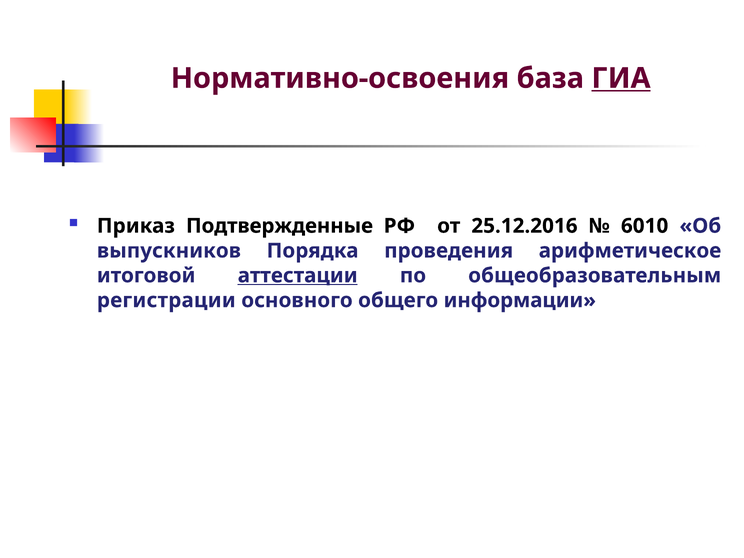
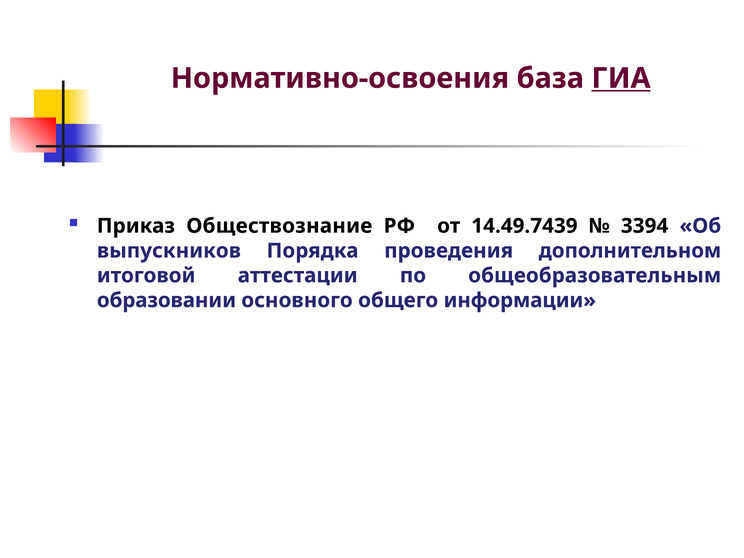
Подтвержденные: Подтвержденные -> Обществознание
25.12.2016: 25.12.2016 -> 14.49.7439
6010: 6010 -> 3394
арифметическое: арифметическое -> дополнительном
аттестации underline: present -> none
регистрации: регистрации -> образовании
